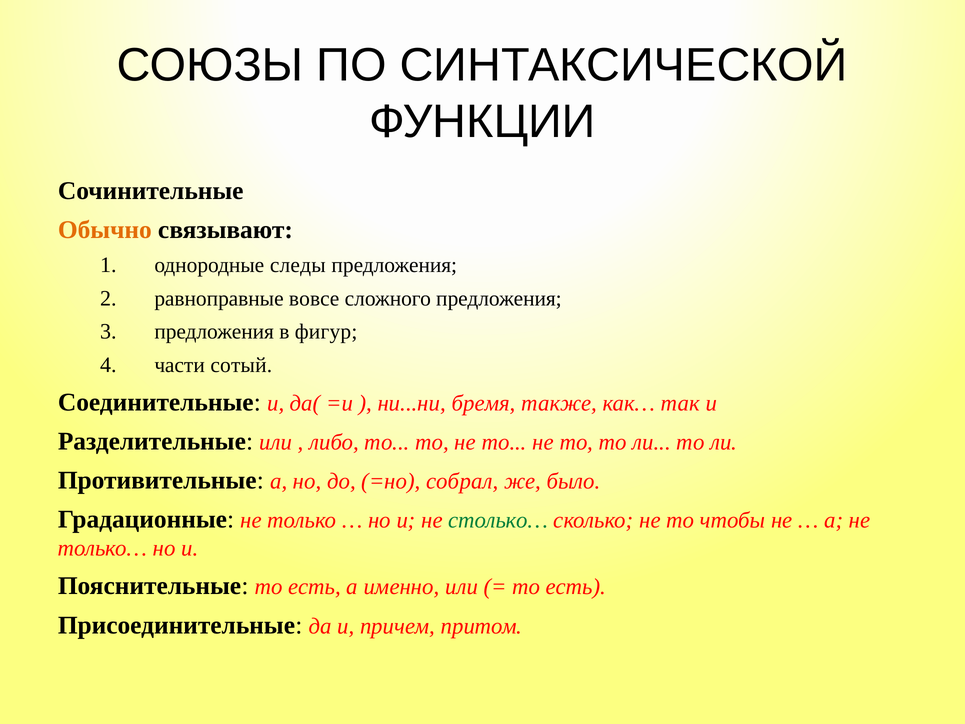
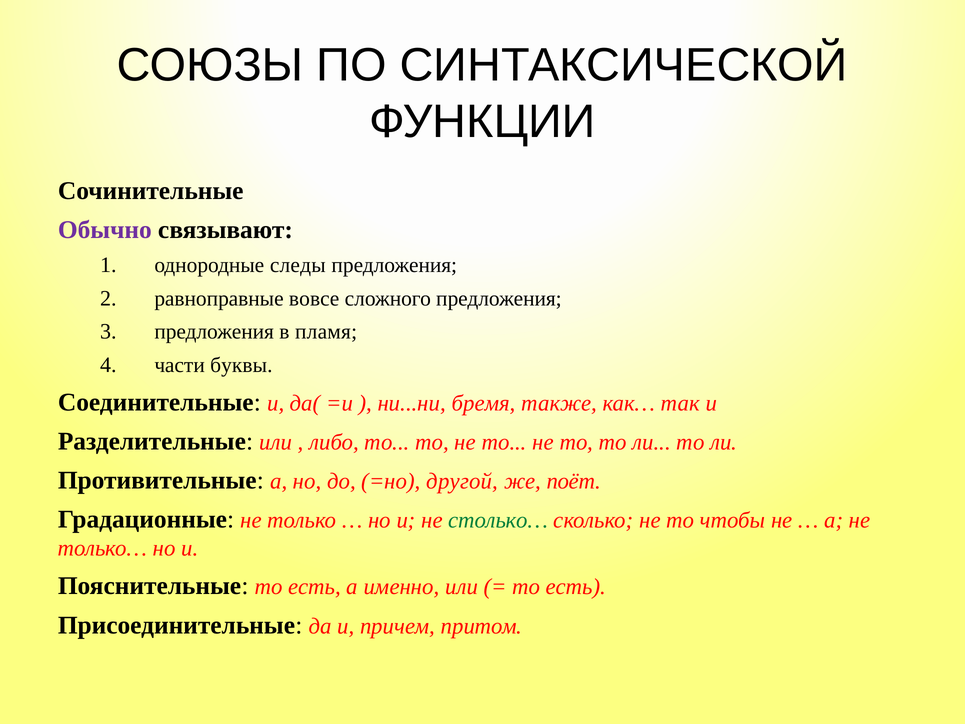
Обычно colour: orange -> purple
фигур: фигур -> пламя
сотый: сотый -> буквы
собрал: собрал -> другой
было: было -> поёт
